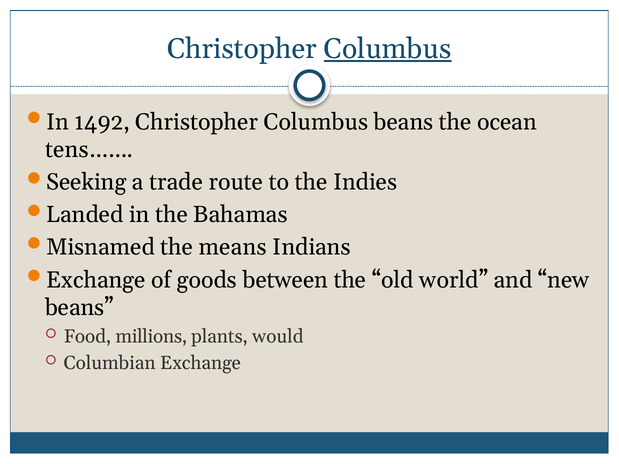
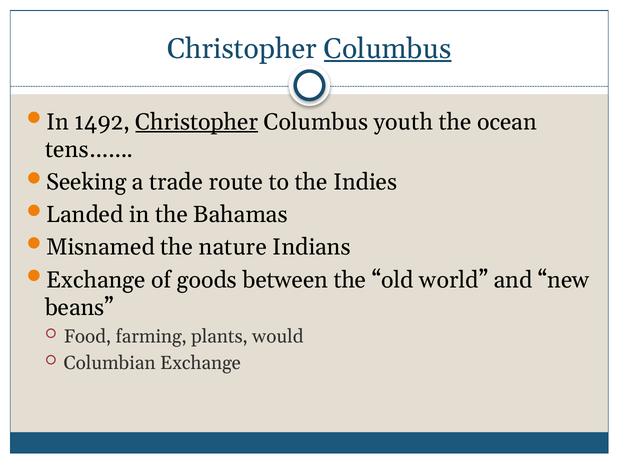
Christopher at (197, 122) underline: none -> present
Columbus beans: beans -> youth
means: means -> nature
millions: millions -> farming
